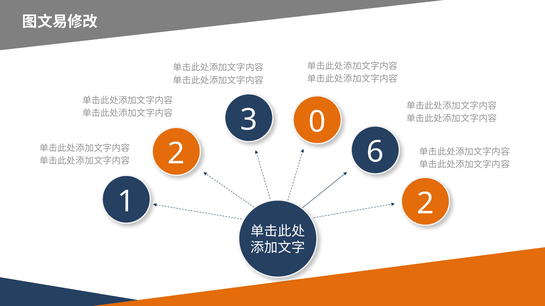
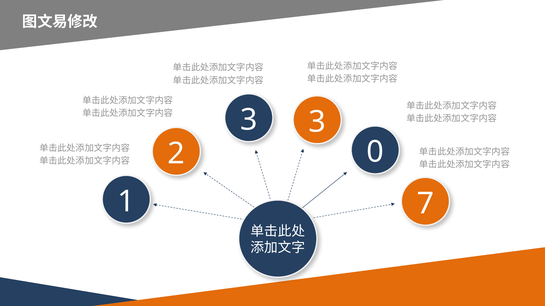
3 0: 0 -> 3
6: 6 -> 0
1 2: 2 -> 7
